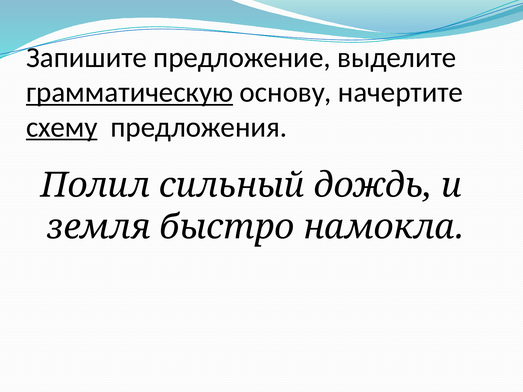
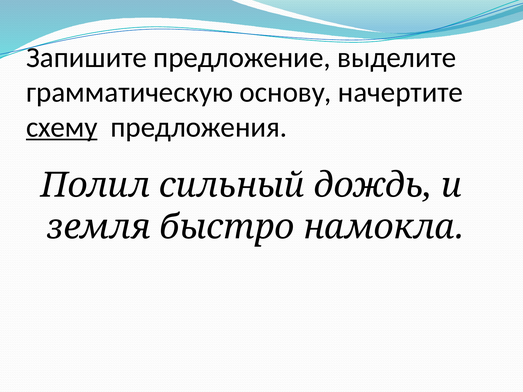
грамматическую underline: present -> none
